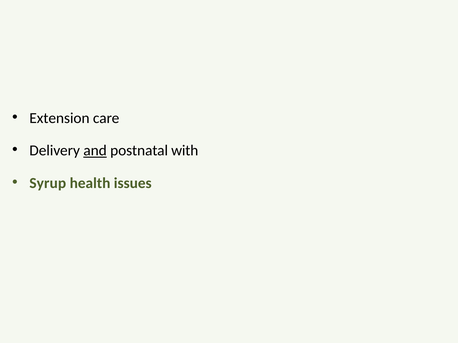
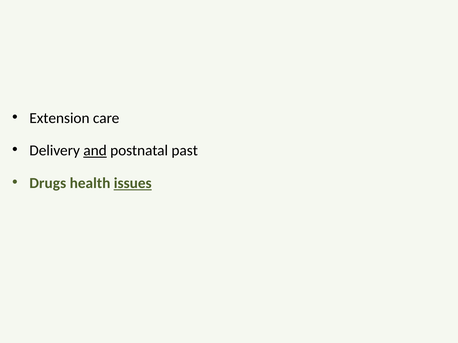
with: with -> past
Syrup: Syrup -> Drugs
issues underline: none -> present
